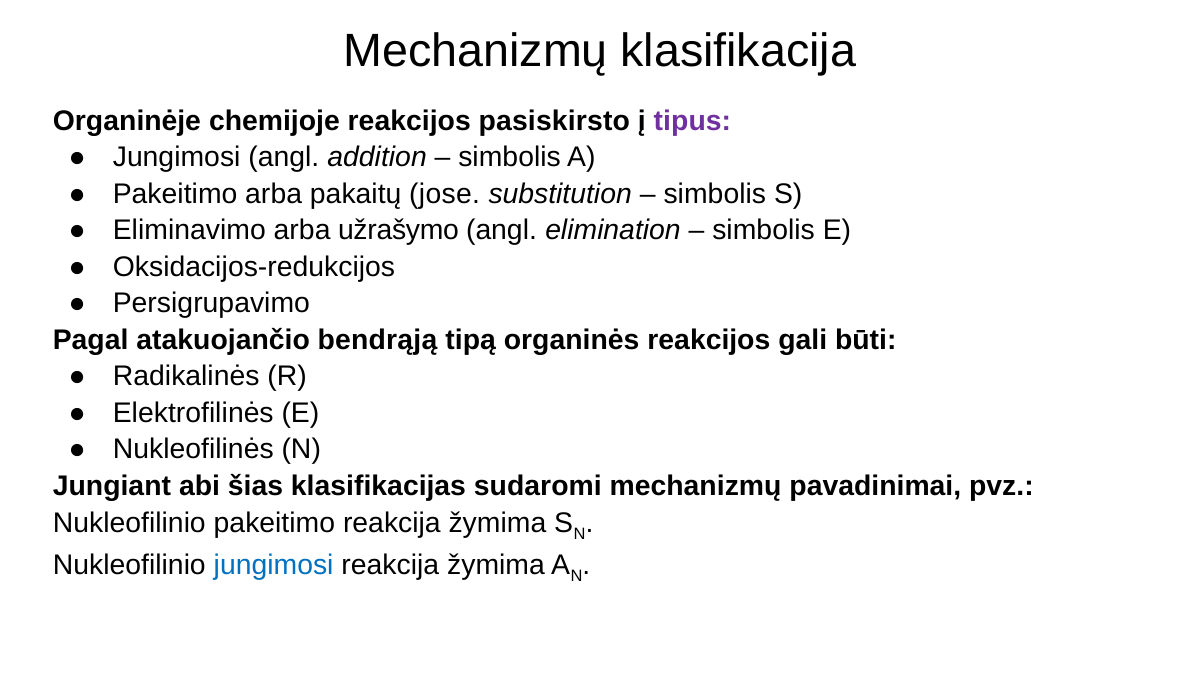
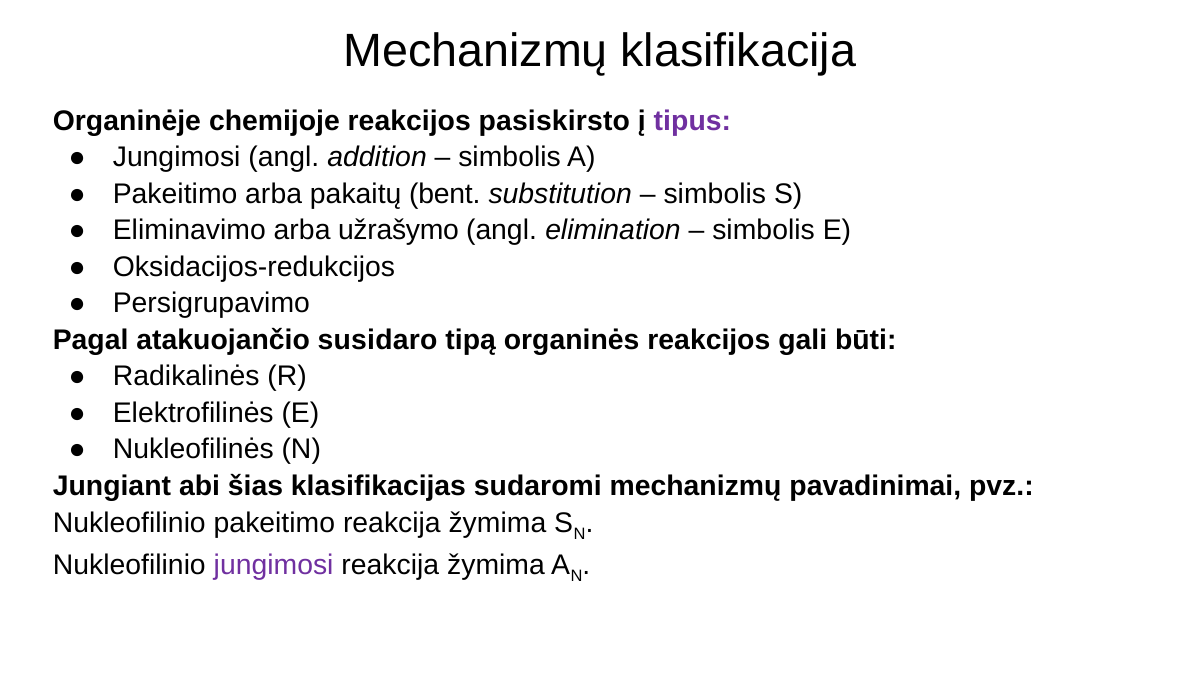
jose: jose -> bent
bendrąją: bendrąją -> susidaro
jungimosi at (274, 565) colour: blue -> purple
